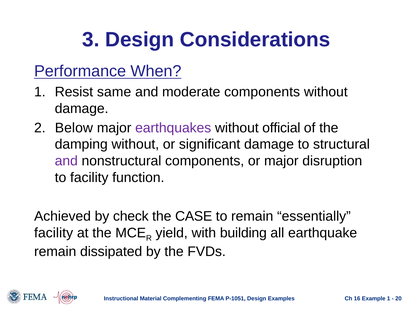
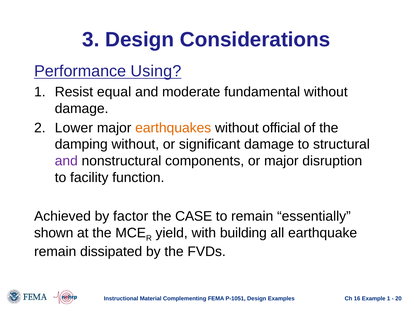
When: When -> Using
same: same -> equal
moderate components: components -> fundamental
Below: Below -> Lower
earthquakes colour: purple -> orange
check: check -> factor
facility at (54, 232): facility -> shown
